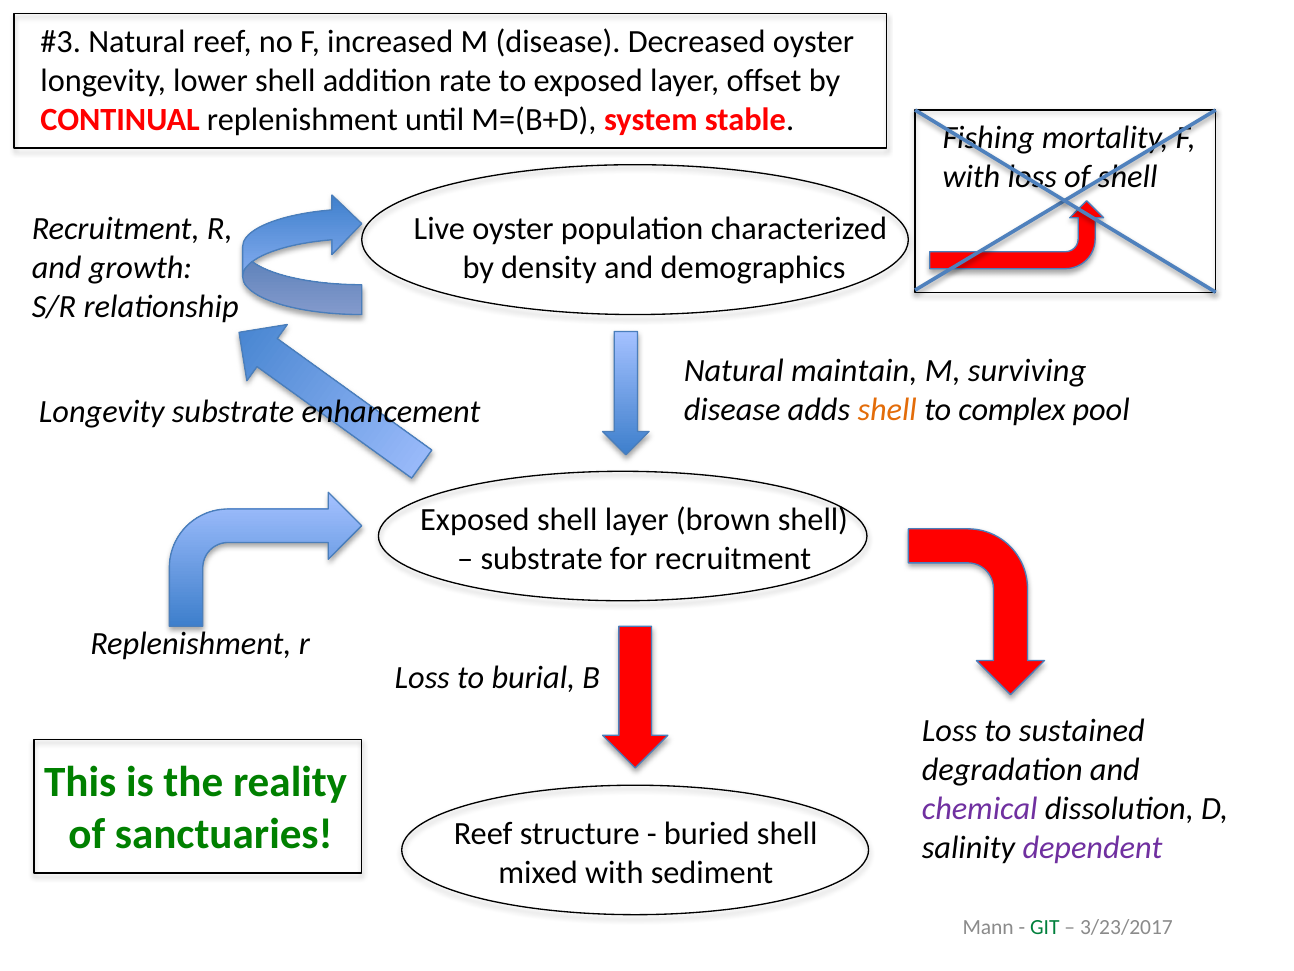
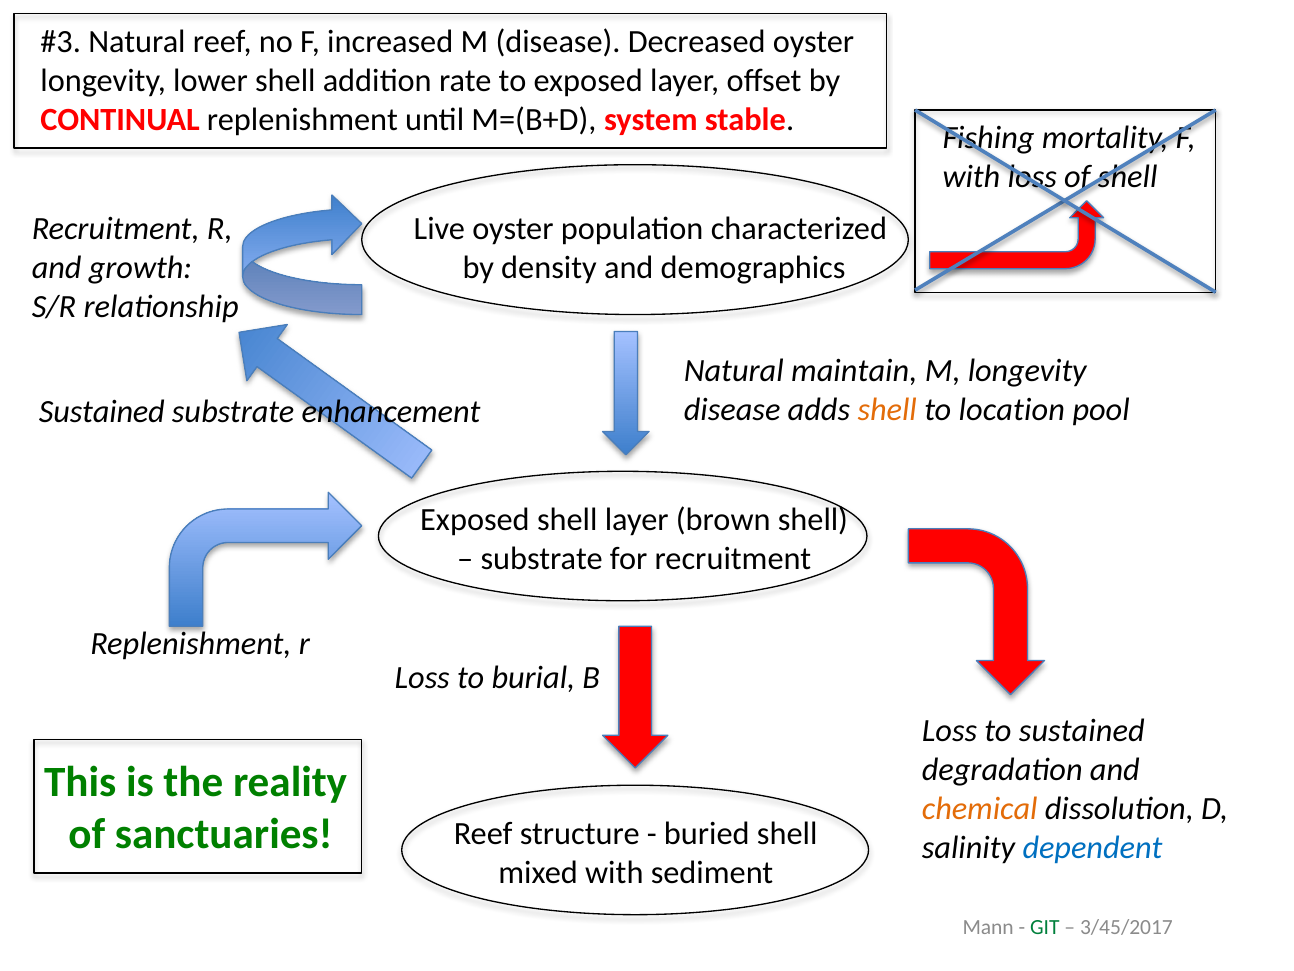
M surviving: surviving -> longevity
complex: complex -> location
Longevity at (102, 412): Longevity -> Sustained
chemical colour: purple -> orange
dependent colour: purple -> blue
3/23/2017: 3/23/2017 -> 3/45/2017
